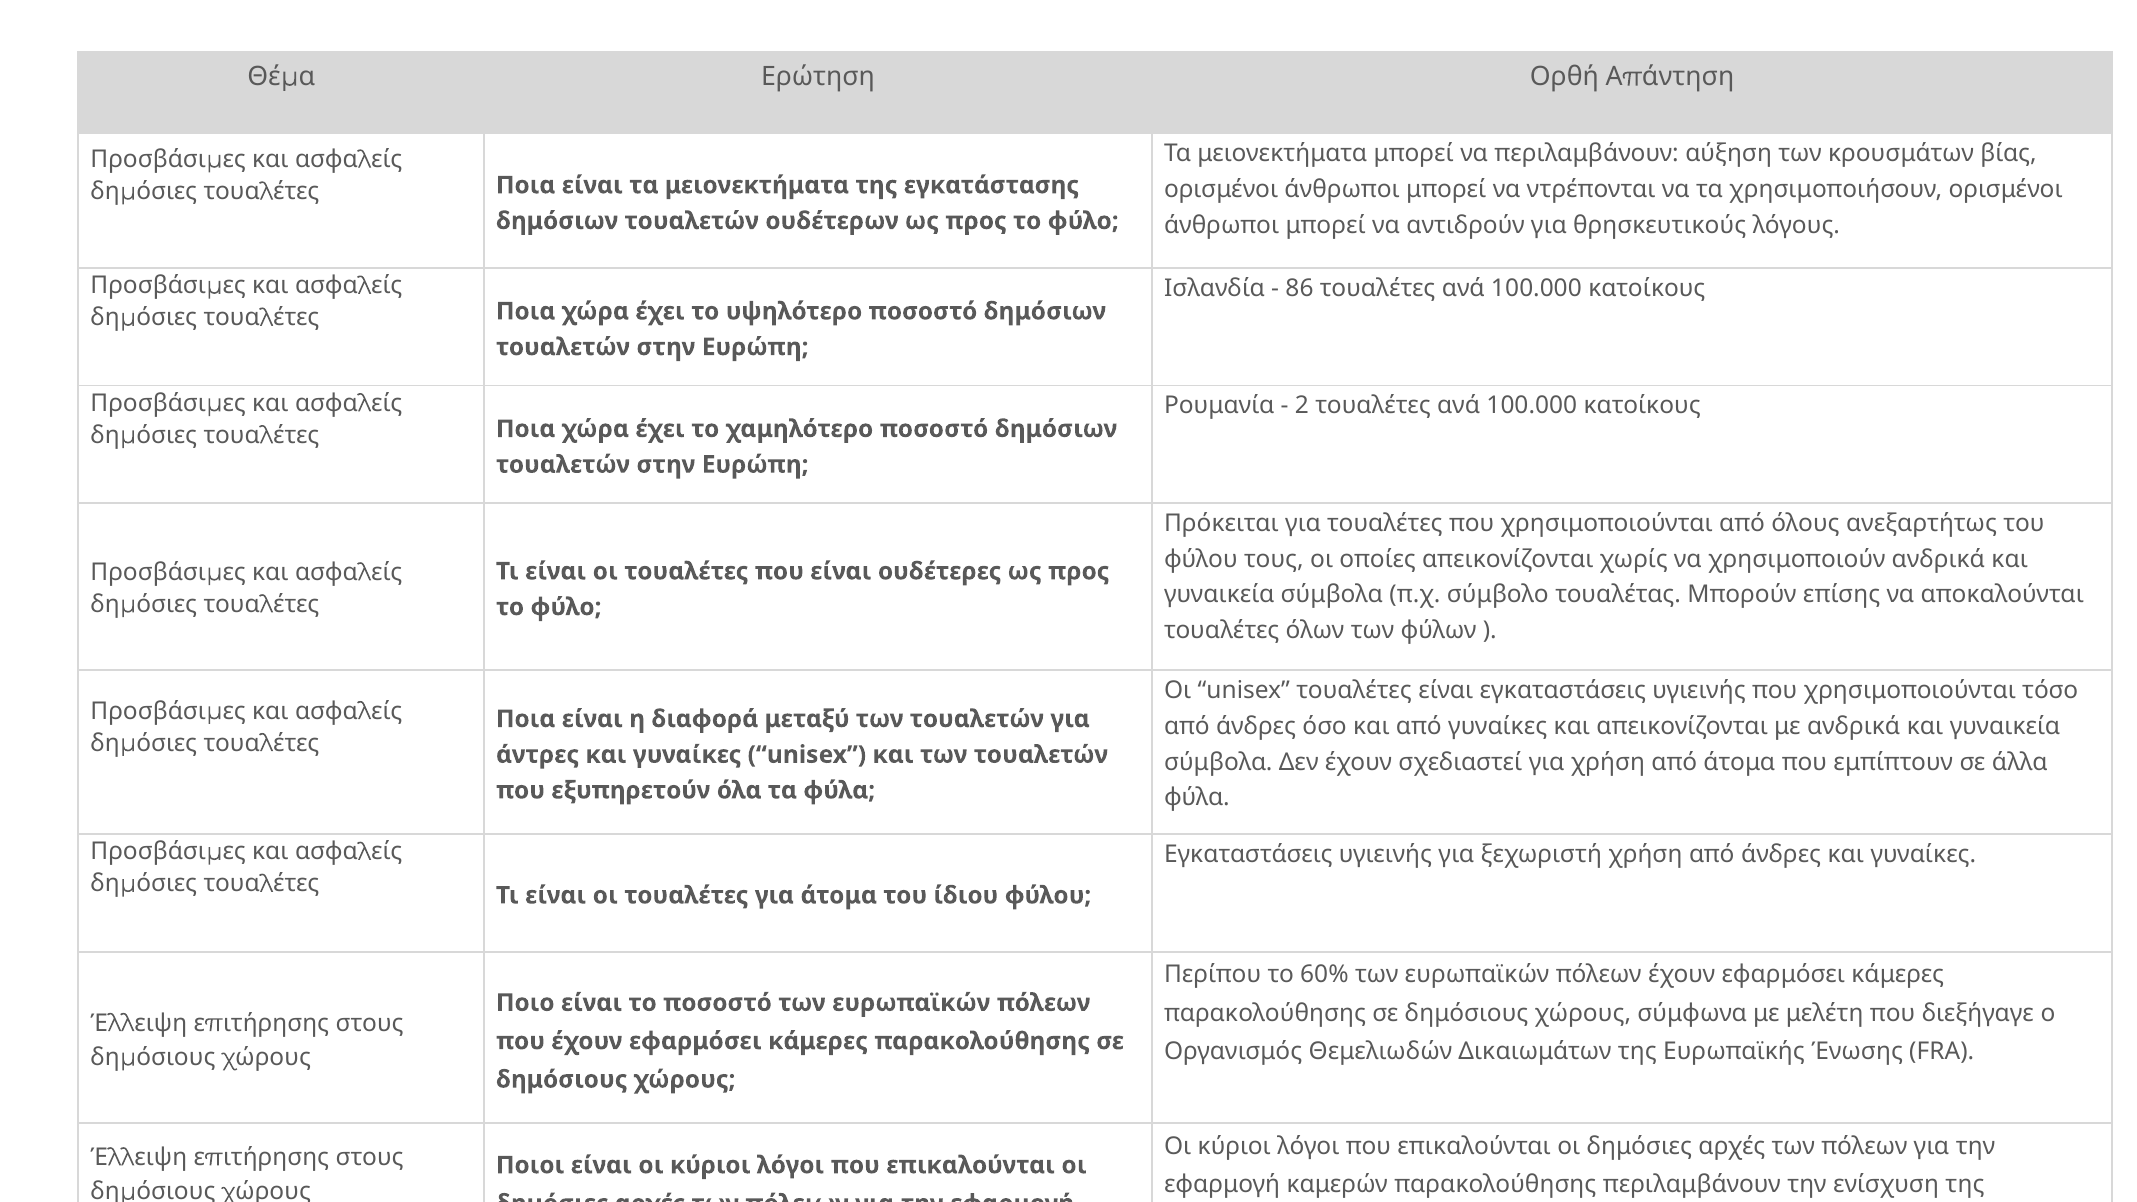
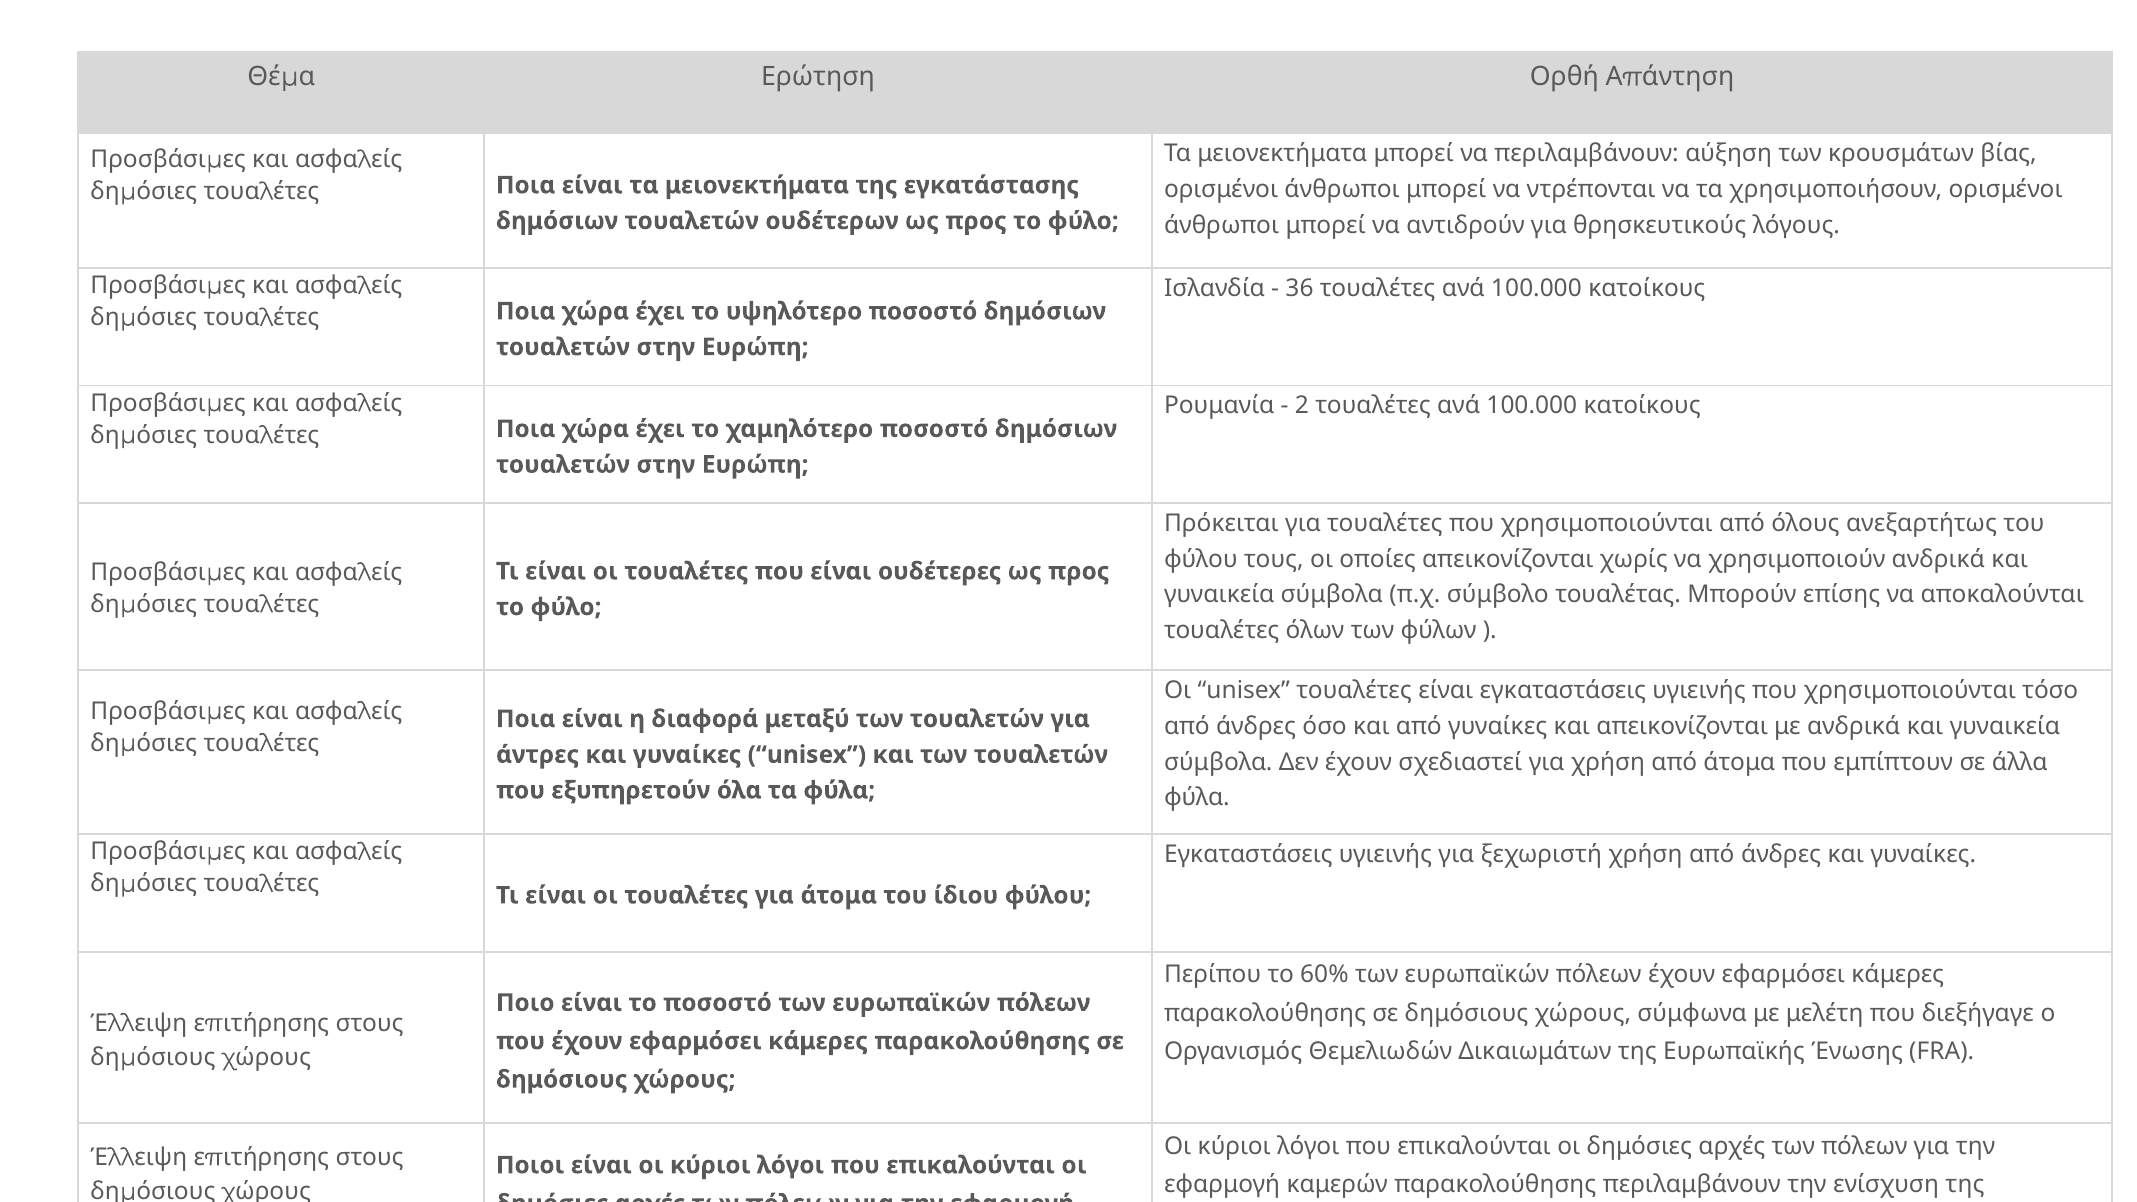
86: 86 -> 36
